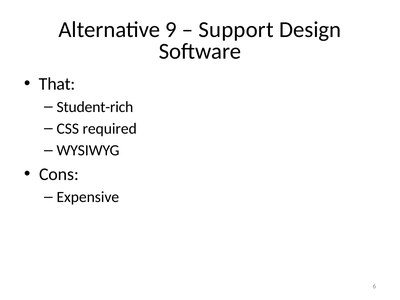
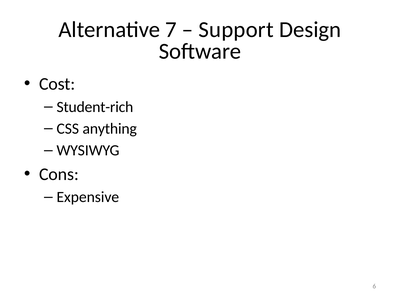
9: 9 -> 7
That: That -> Cost
required: required -> anything
